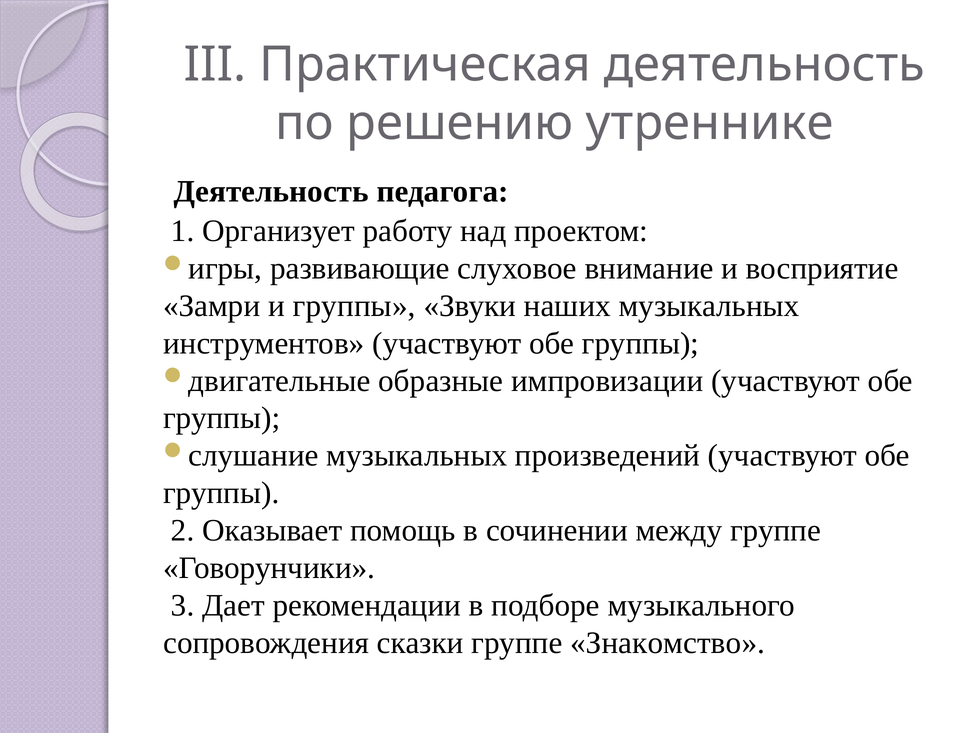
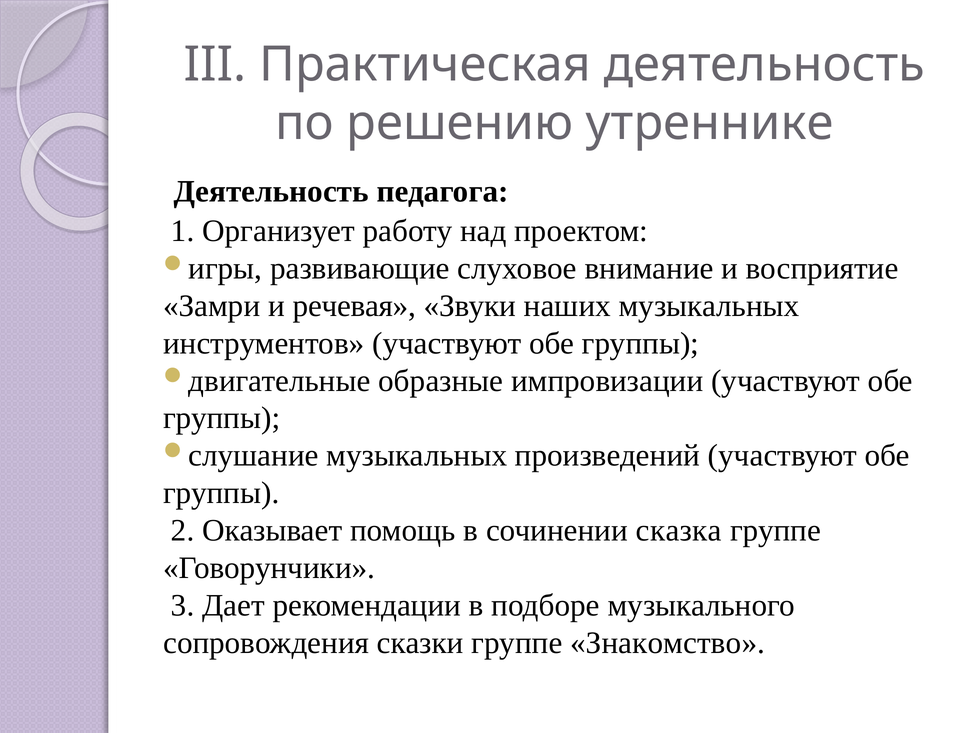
и группы: группы -> речевая
между: между -> сказка
